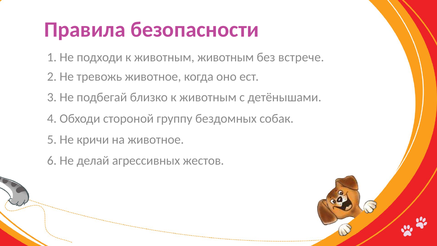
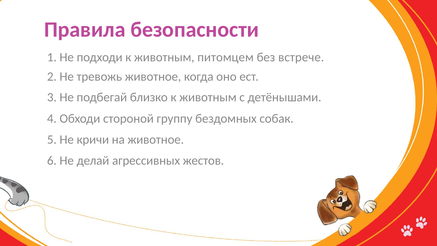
животным животным: животным -> питомцем
